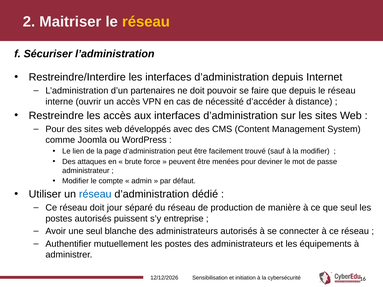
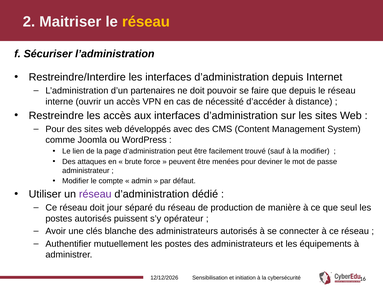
réseau at (95, 194) colour: blue -> purple
entreprise: entreprise -> opérateur
une seul: seul -> clés
